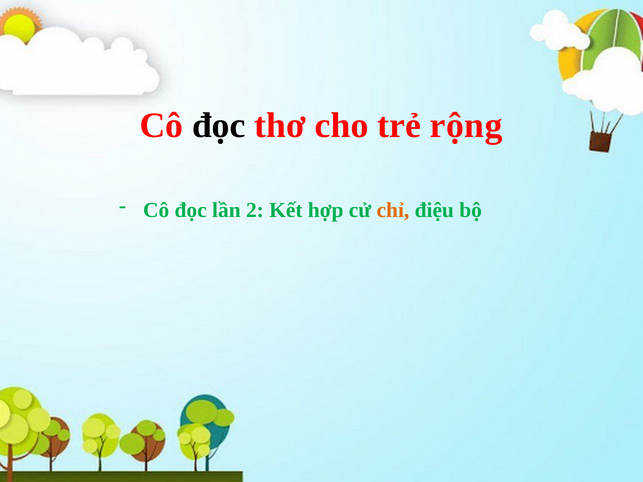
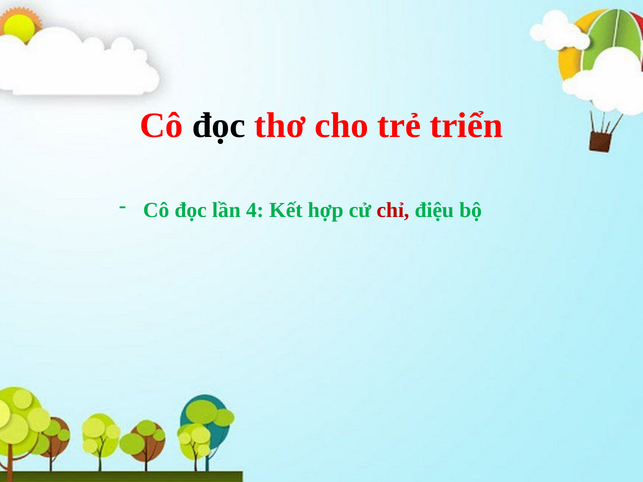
rộng: rộng -> triển
2: 2 -> 4
chỉ colour: orange -> red
